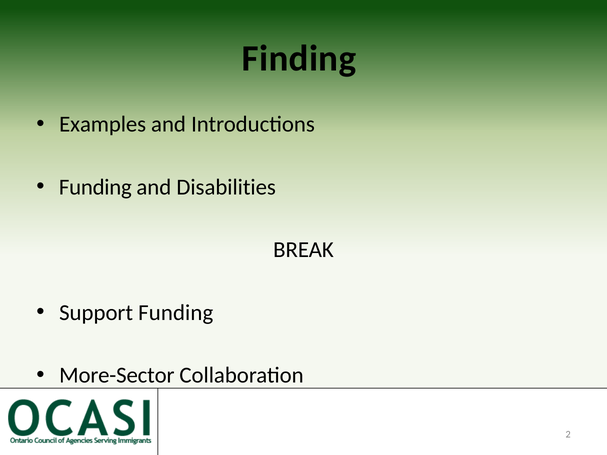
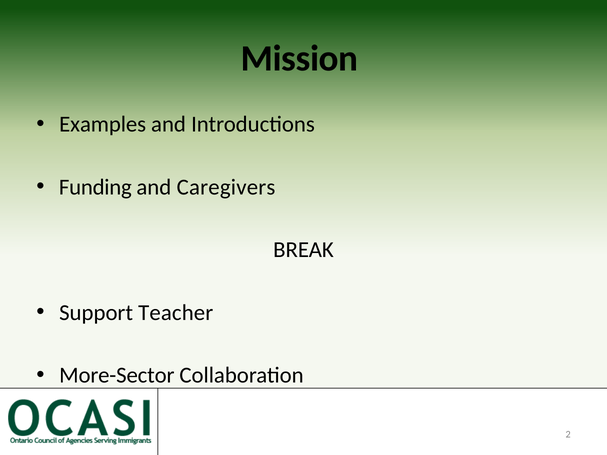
Finding: Finding -> Mission
Disabilities: Disabilities -> Caregivers
Support Funding: Funding -> Teacher
